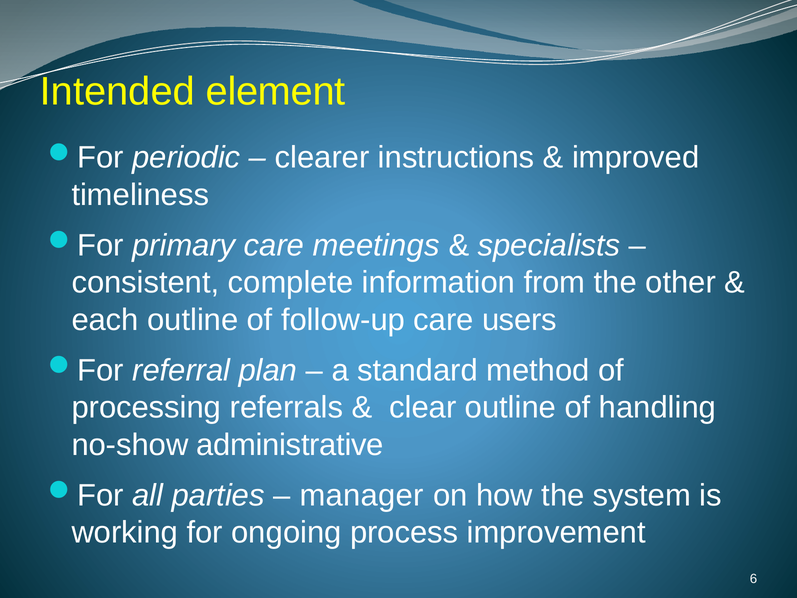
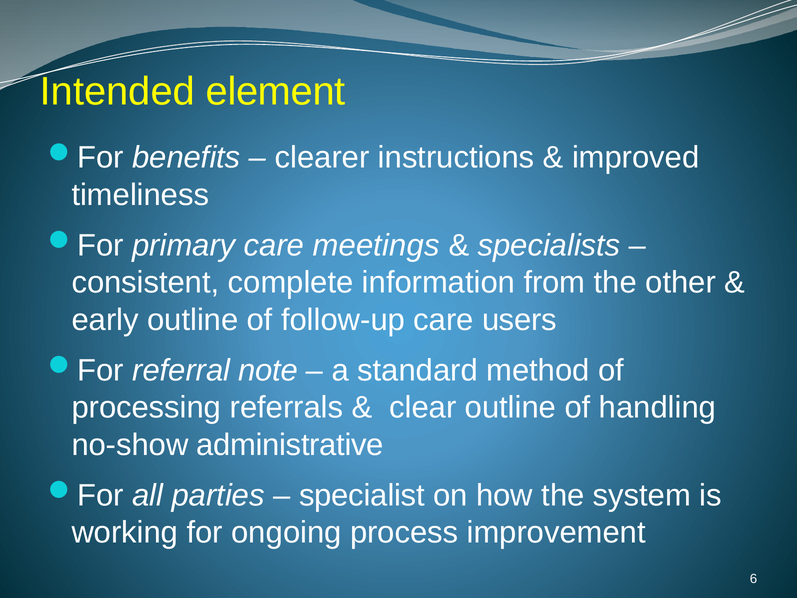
periodic: periodic -> benefits
each: each -> early
plan: plan -> note
manager: manager -> specialist
